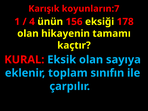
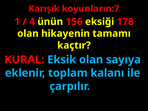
sınıfın: sınıfın -> kalanı
